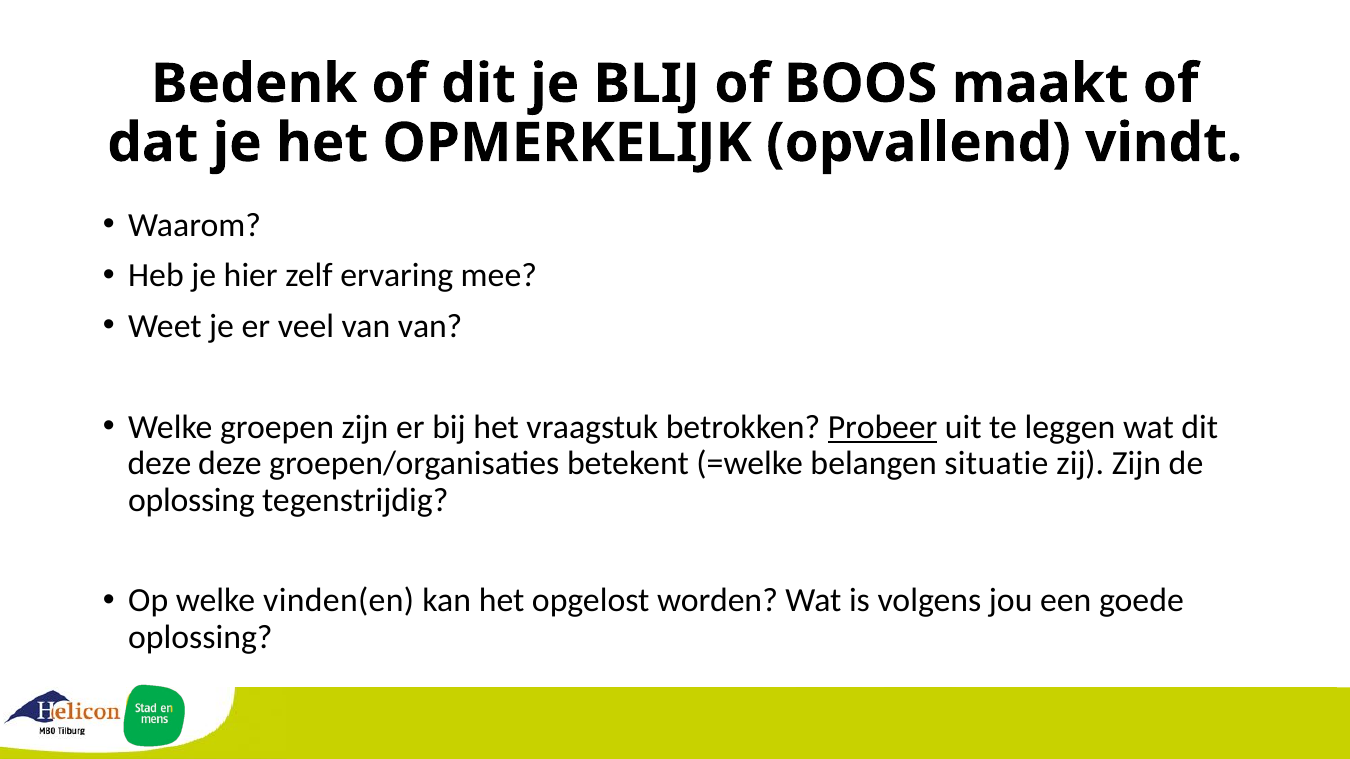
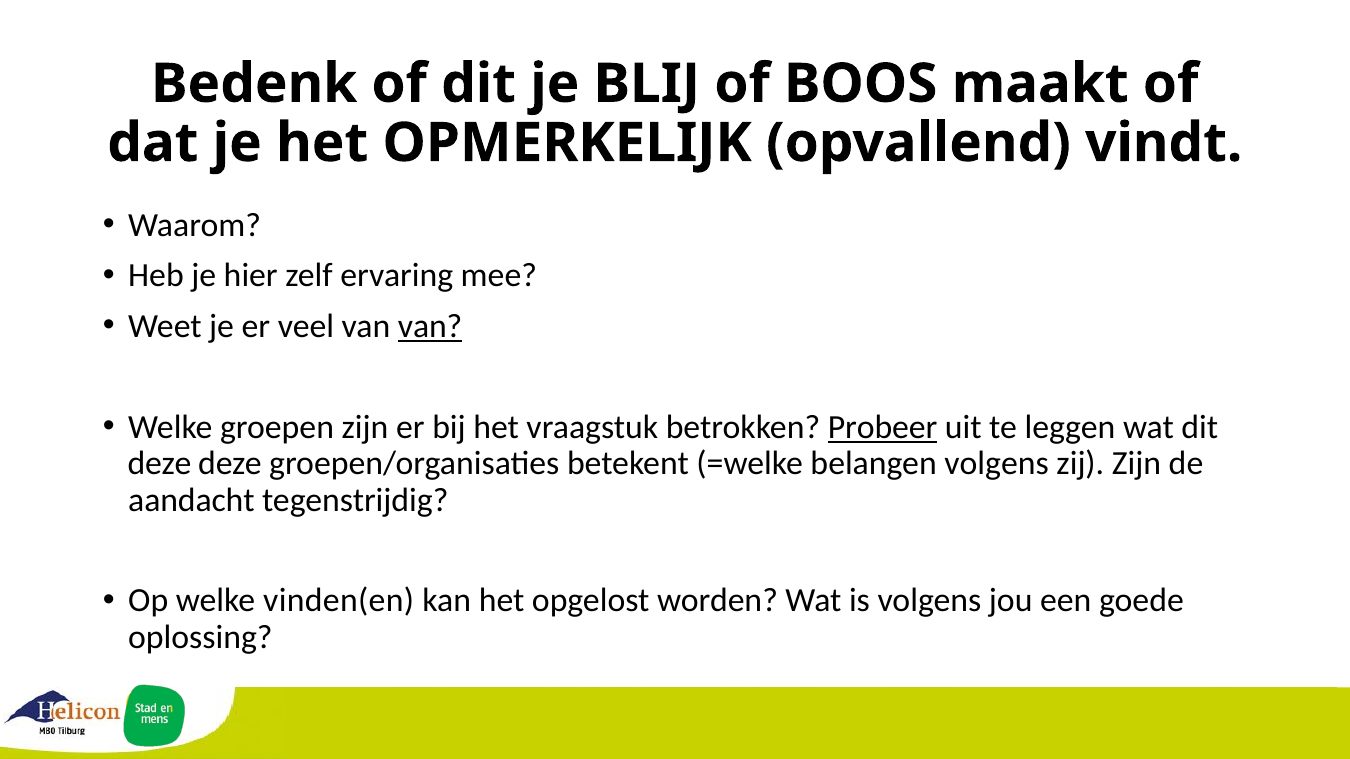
van at (430, 326) underline: none -> present
belangen situatie: situatie -> volgens
oplossing at (191, 500): oplossing -> aandacht
